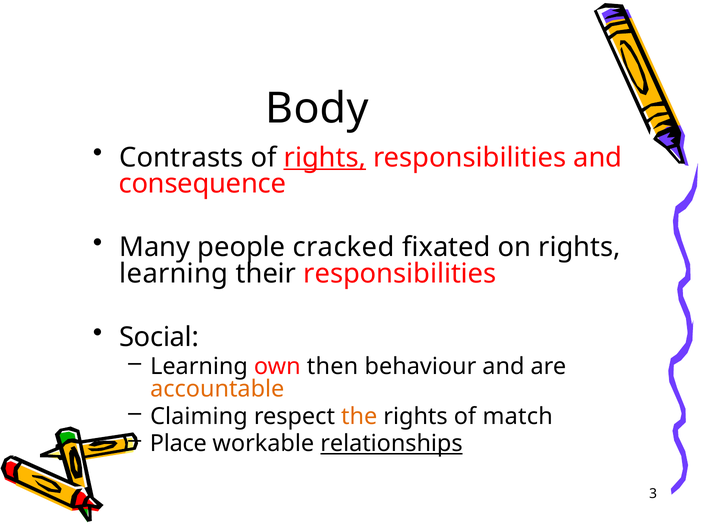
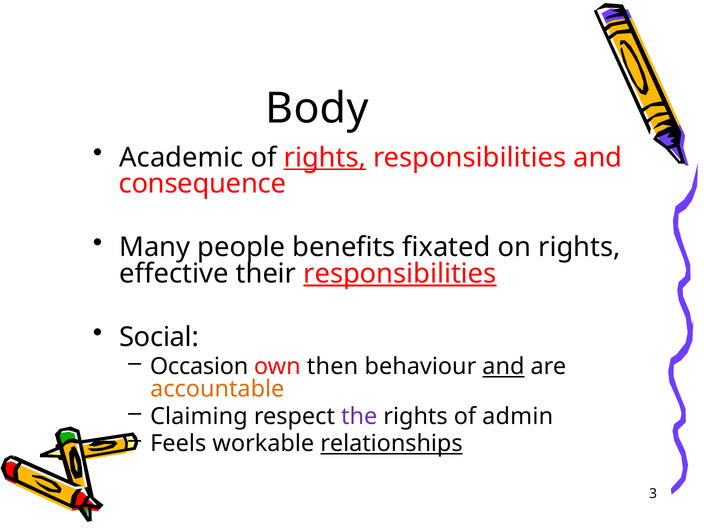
Contrasts: Contrasts -> Academic
cracked: cracked -> benefits
learning at (174, 274): learning -> effective
responsibilities at (400, 274) underline: none -> present
Learning at (199, 367): Learning -> Occasion
and at (503, 367) underline: none -> present
the colour: orange -> purple
match: match -> admin
Place: Place -> Feels
